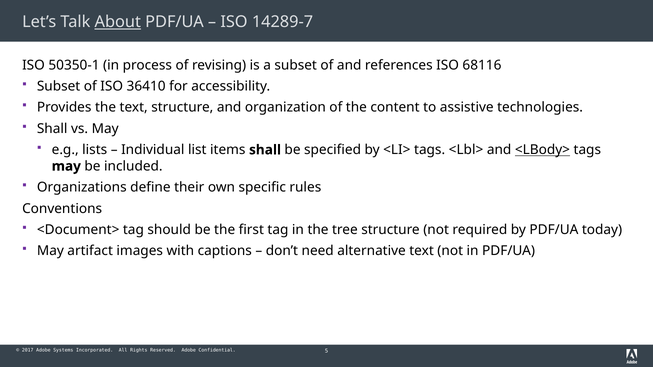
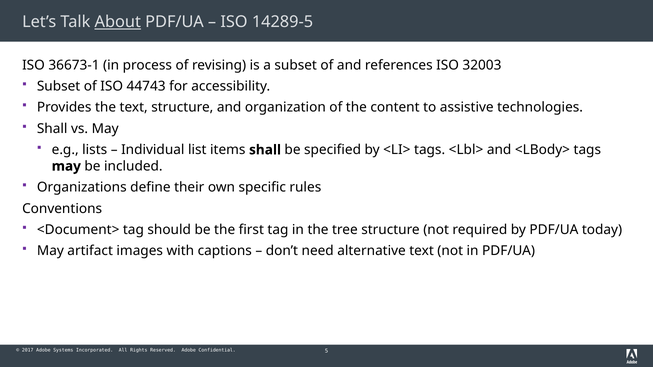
14289-7: 14289-7 -> 14289-5
50350-1: 50350-1 -> 36673-1
68116: 68116 -> 32003
36410: 36410 -> 44743
<LBody> underline: present -> none
